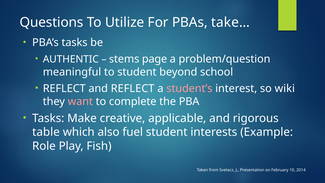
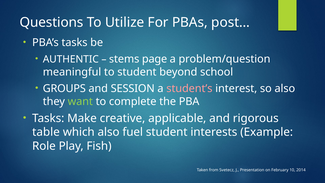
take…: take… -> post…
REFLECT at (64, 88): REFLECT -> GROUPS
and REFLECT: REFLECT -> SESSION
so wiki: wiki -> also
want colour: pink -> light green
